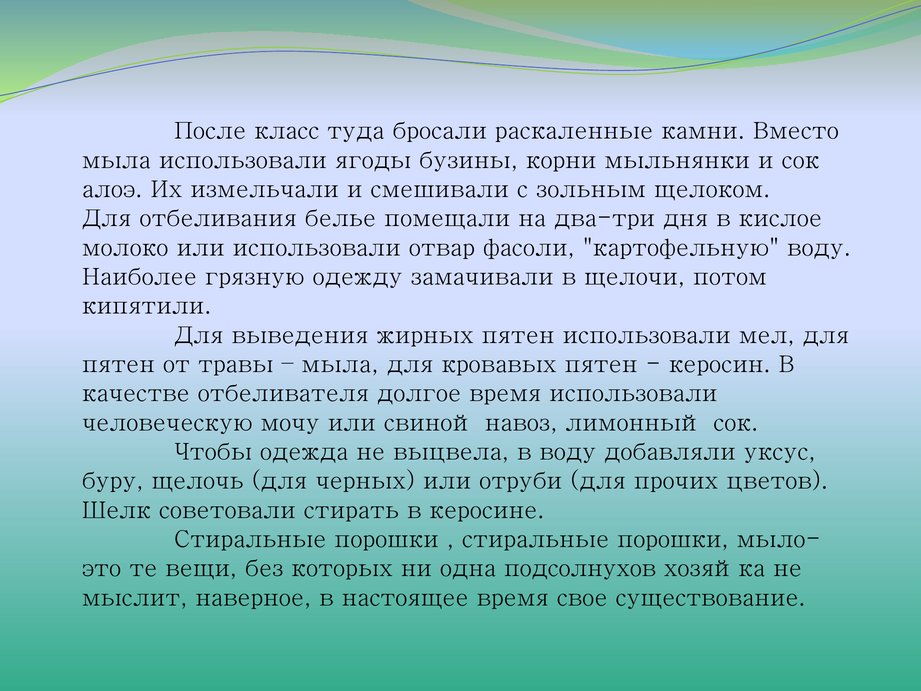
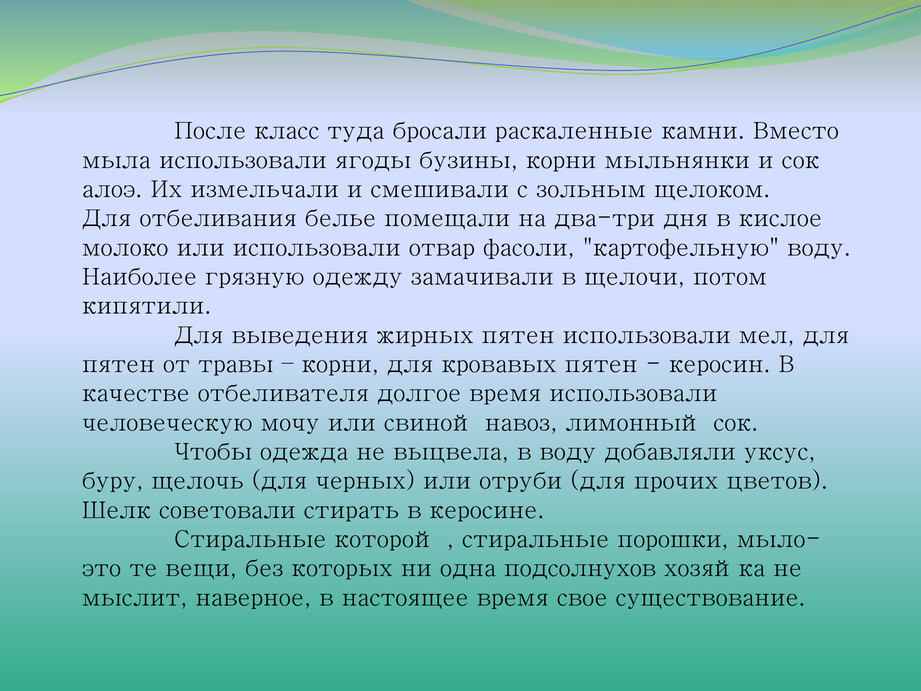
мыла at (340, 364): мыла -> корни
порошки at (387, 539): порошки -> которой
